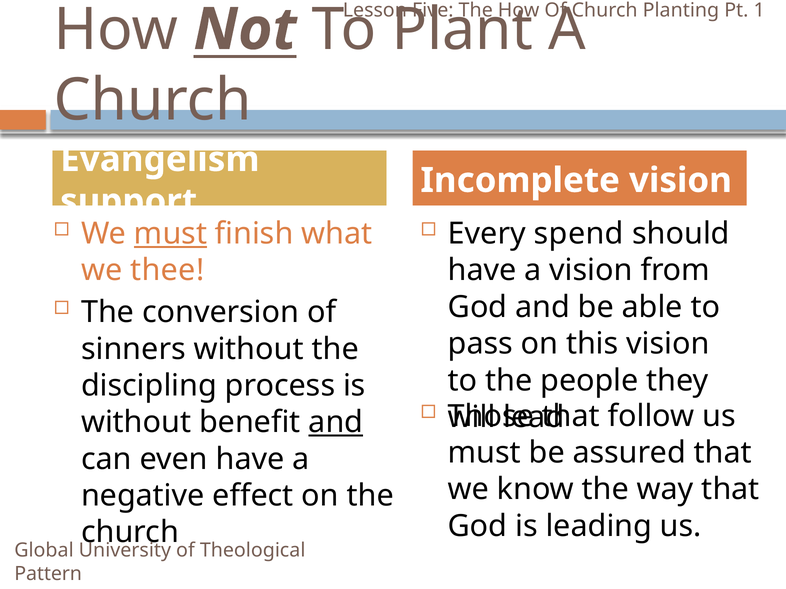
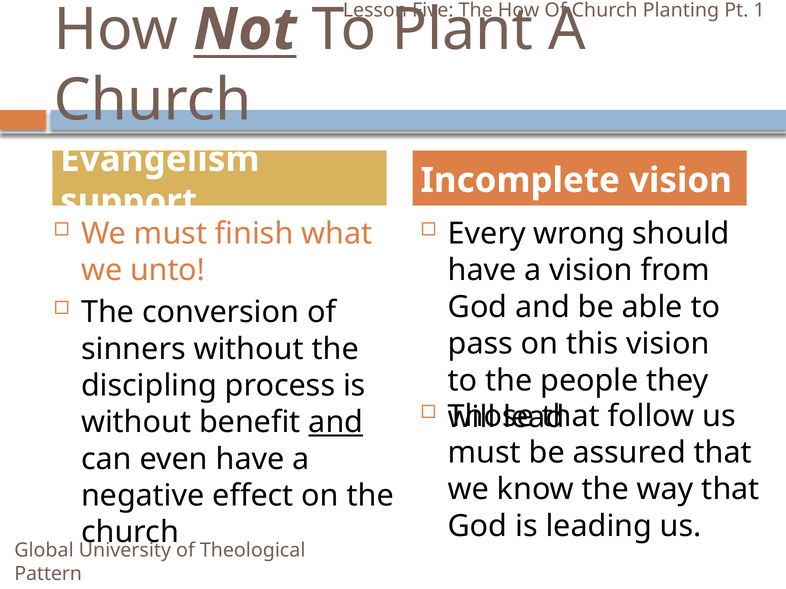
must at (171, 234) underline: present -> none
spend: spend -> wrong
thee: thee -> unto
